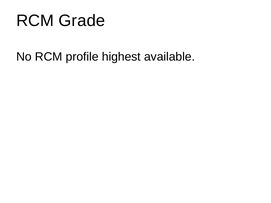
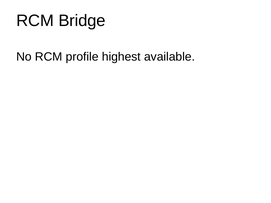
Grade: Grade -> Bridge
